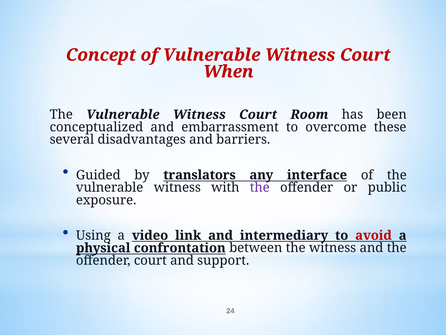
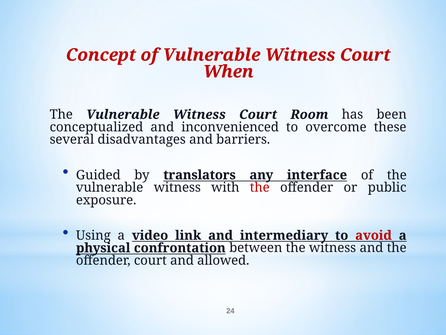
embarrassment: embarrassment -> inconvenienced
the at (260, 187) colour: purple -> red
support: support -> allowed
